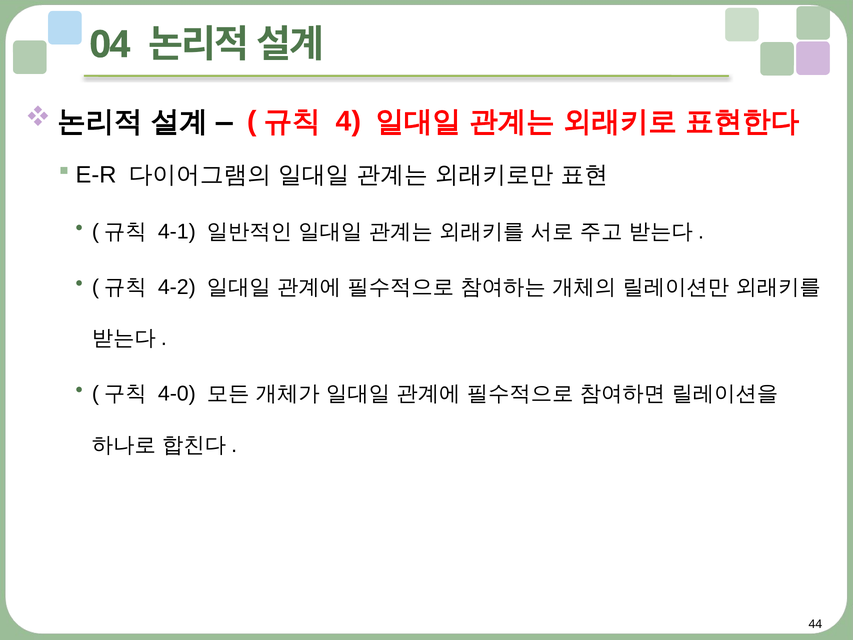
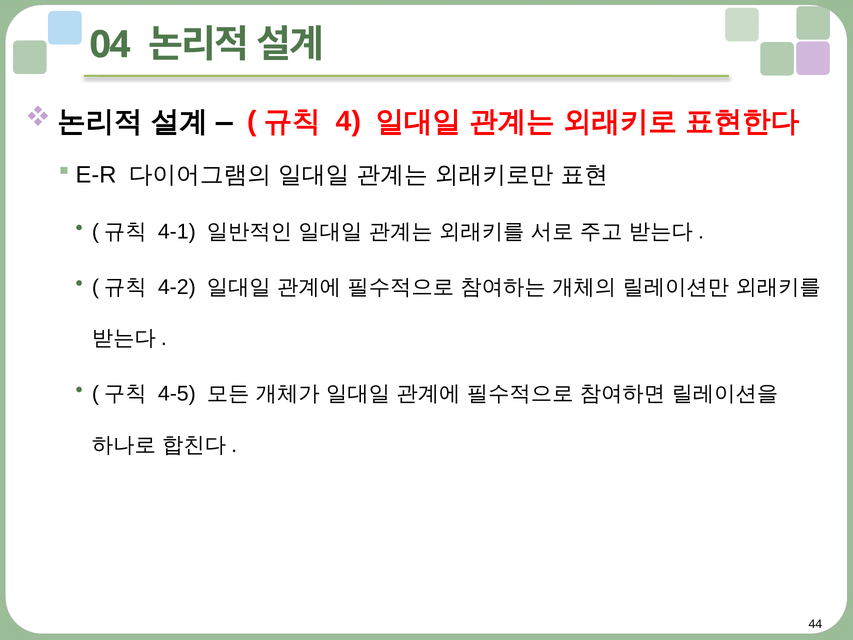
4-0: 4-0 -> 4-5
